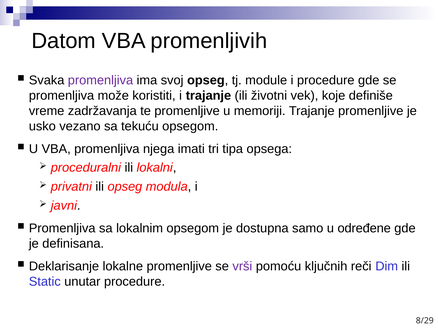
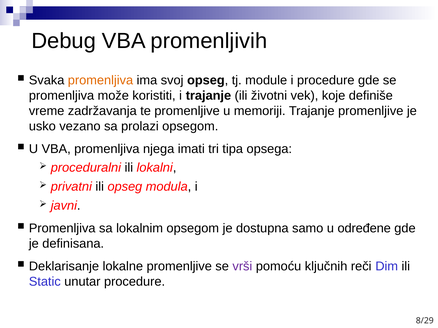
Datom: Datom -> Debug
promenljiva at (100, 80) colour: purple -> orange
tekuću: tekuću -> prolazi
